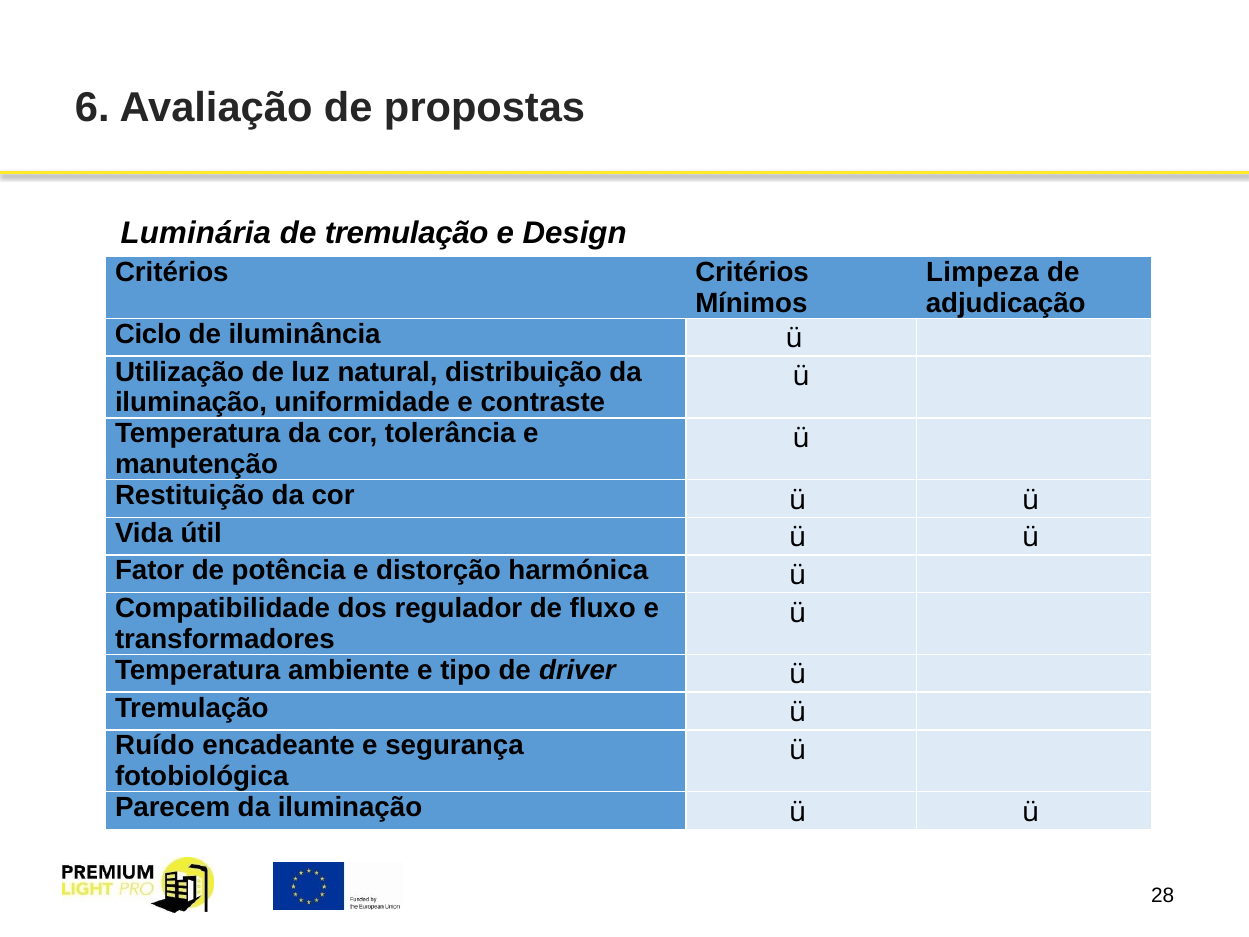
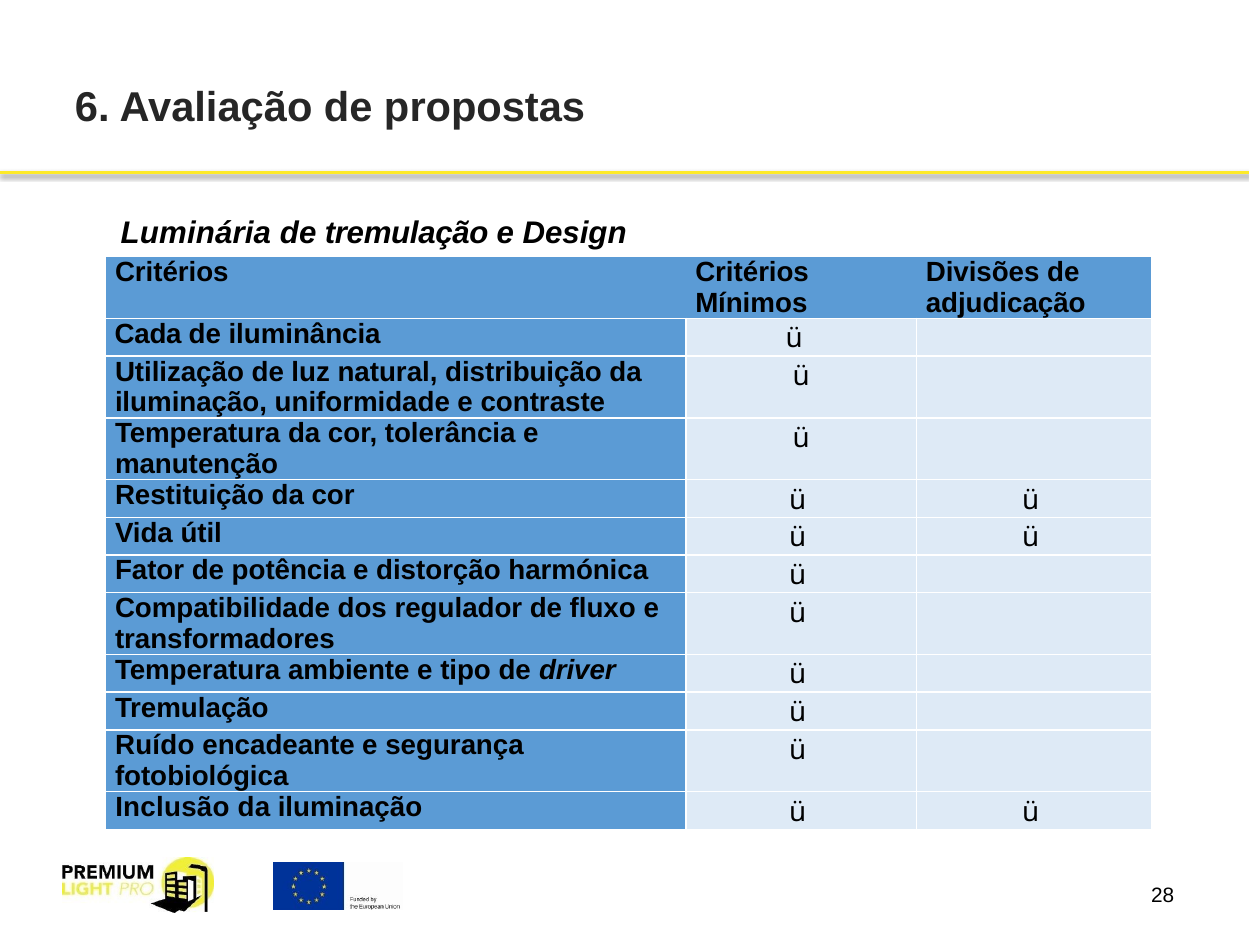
Limpeza: Limpeza -> Divisões
Ciclo: Ciclo -> Cada
Parecem: Parecem -> Inclusão
